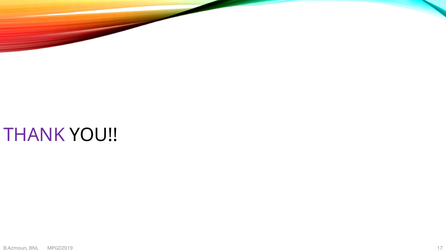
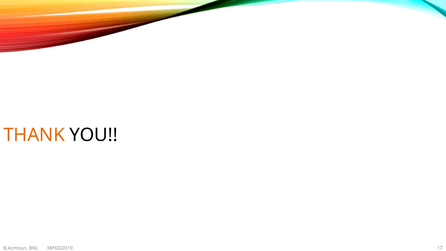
THANK colour: purple -> orange
